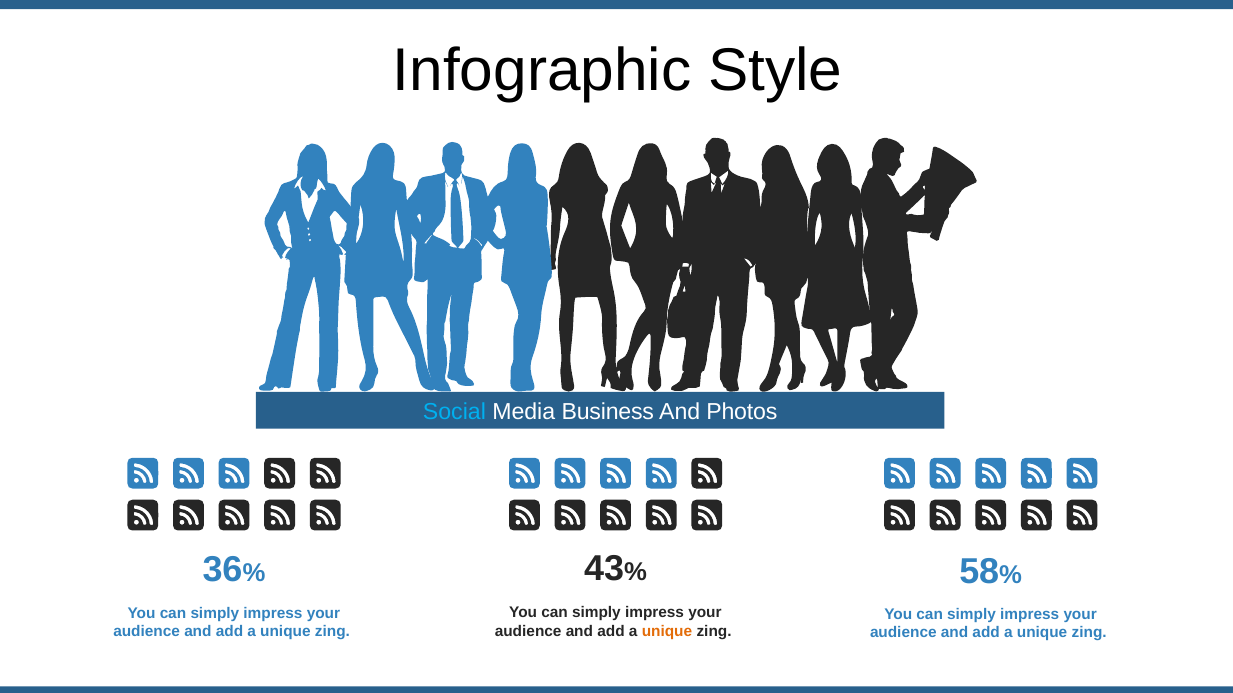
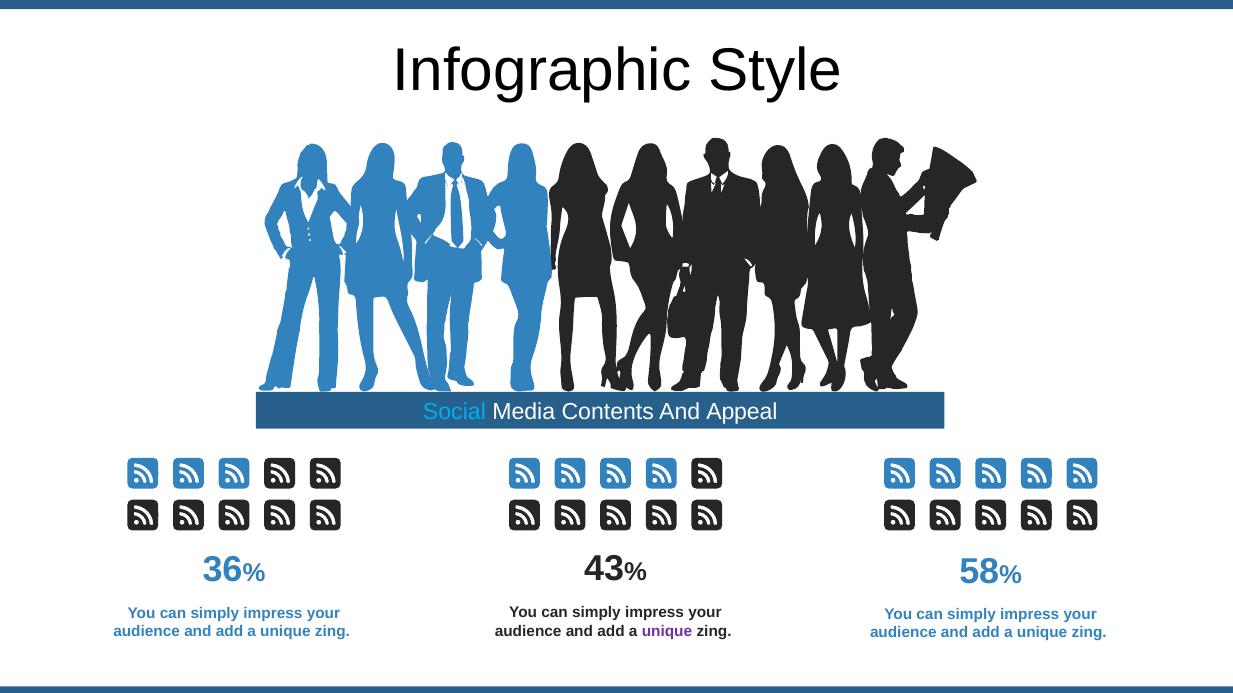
Business: Business -> Contents
Photos: Photos -> Appeal
unique at (667, 632) colour: orange -> purple
